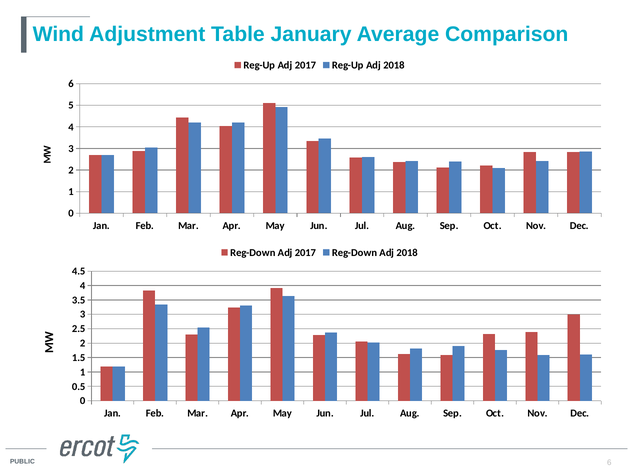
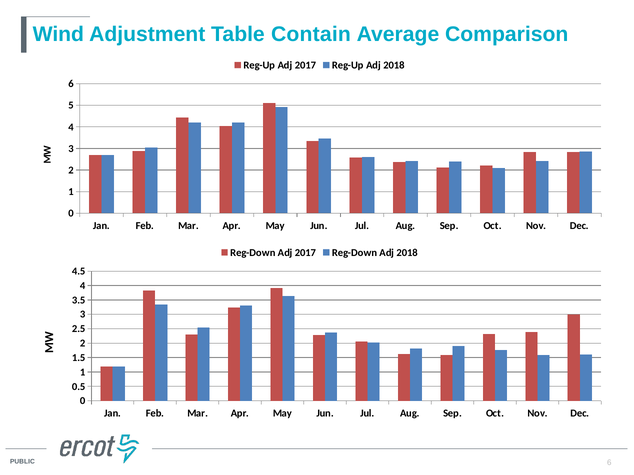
January: January -> Contain
